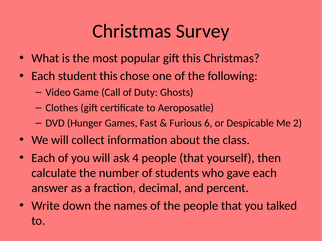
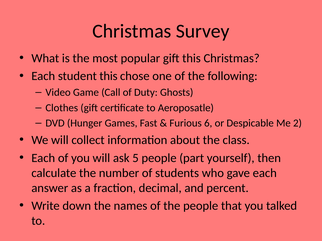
4: 4 -> 5
that at (192, 158): that -> part
